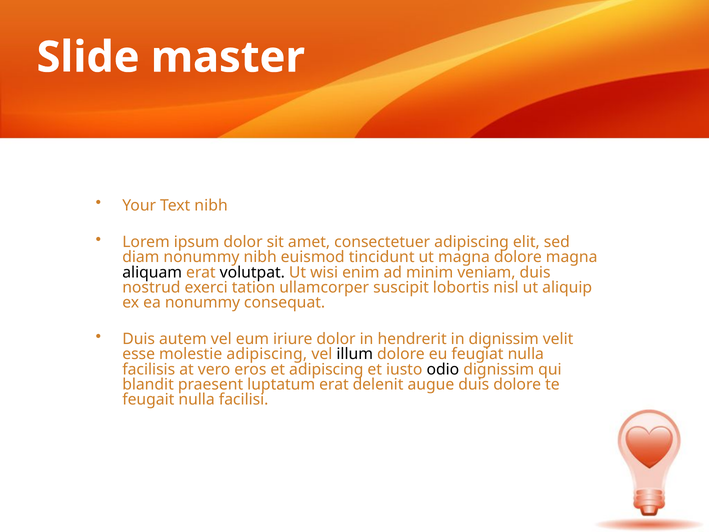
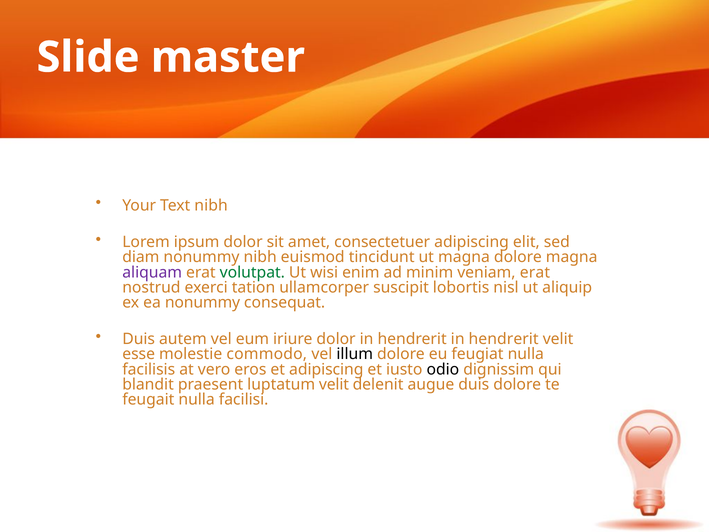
aliquam colour: black -> purple
volutpat colour: black -> green
veniam duis: duis -> erat
hendrerit in dignissim: dignissim -> hendrerit
molestie adipiscing: adipiscing -> commodo
luptatum erat: erat -> velit
